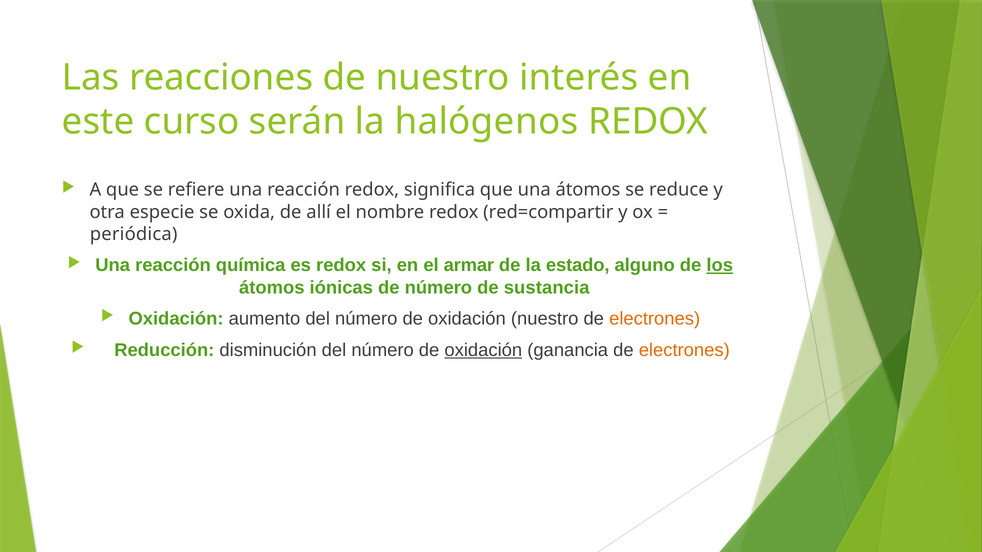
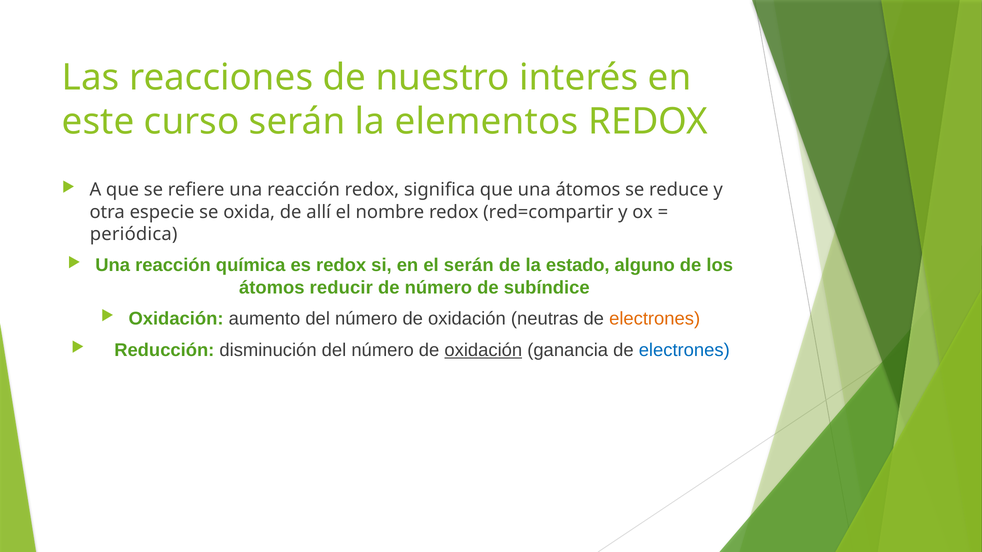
halógenos: halógenos -> elementos
el armar: armar -> serán
los underline: present -> none
iónicas: iónicas -> reducir
sustancia: sustancia -> subíndice
oxidación nuestro: nuestro -> neutras
electrones at (684, 350) colour: orange -> blue
